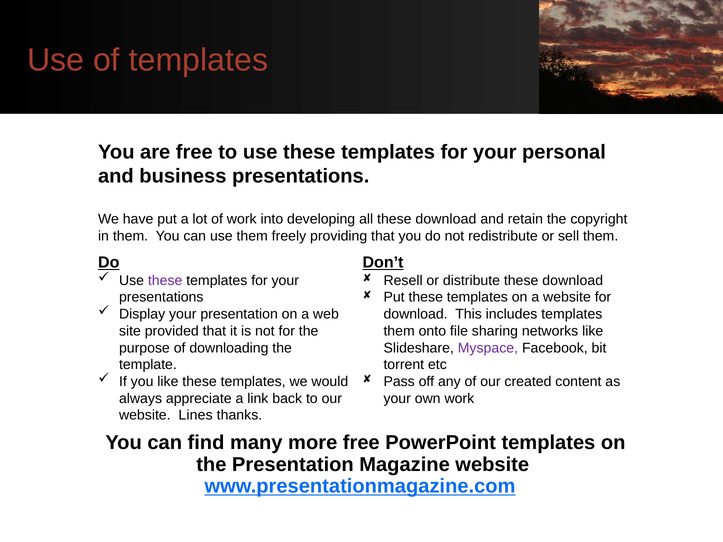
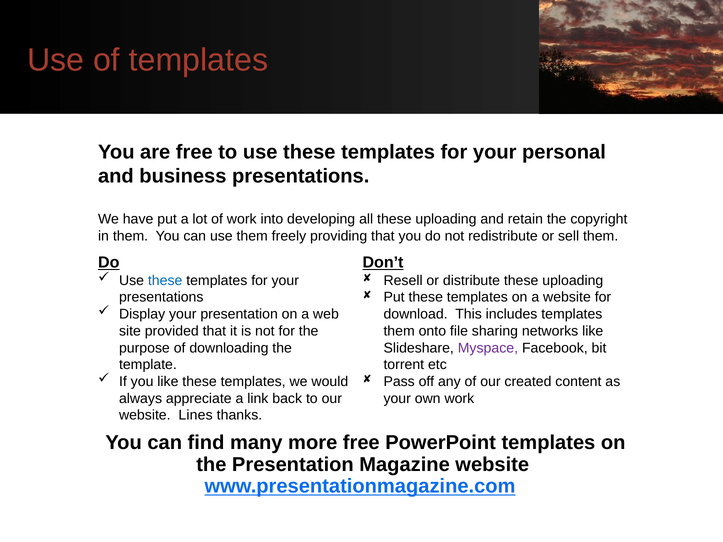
all these download: download -> uploading
these at (165, 281) colour: purple -> blue
distribute these download: download -> uploading
